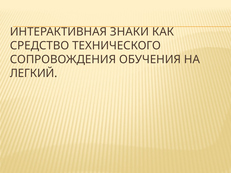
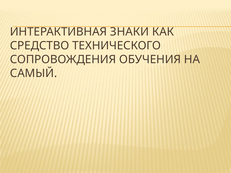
ЛЕГКИЙ: ЛЕГКИЙ -> САМЫЙ
